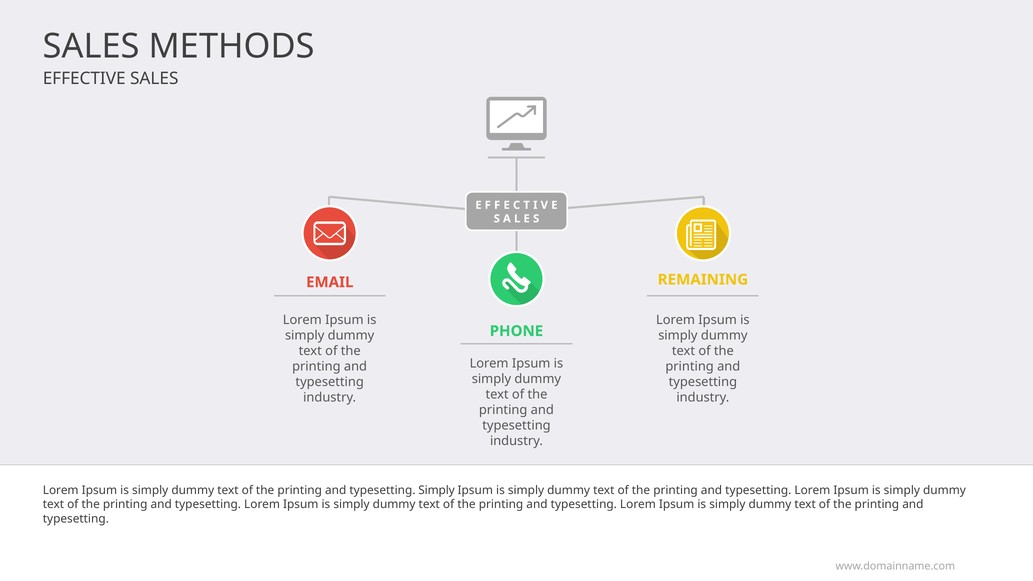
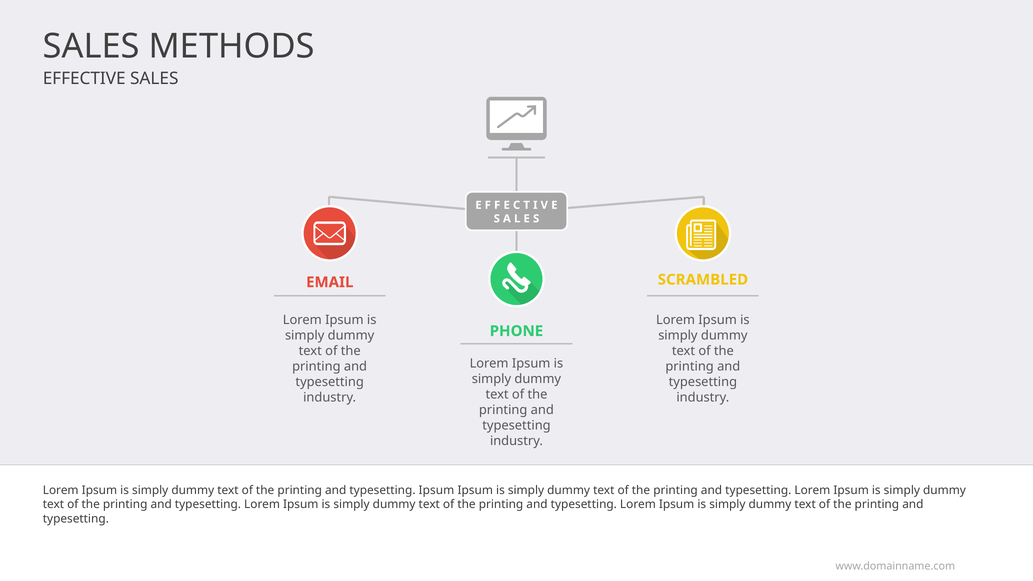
REMAINING: REMAINING -> SCRAMBLED
typesetting Simply: Simply -> Ipsum
